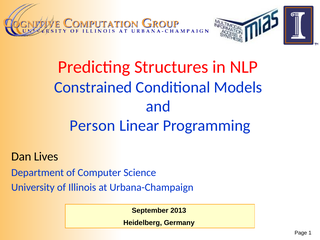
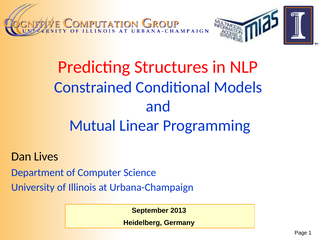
Person: Person -> Mutual
